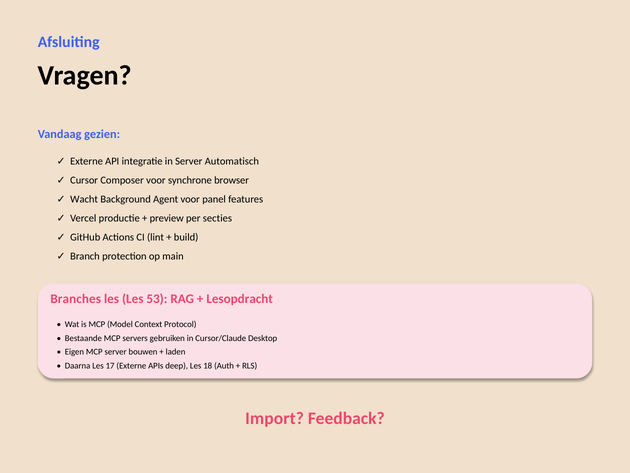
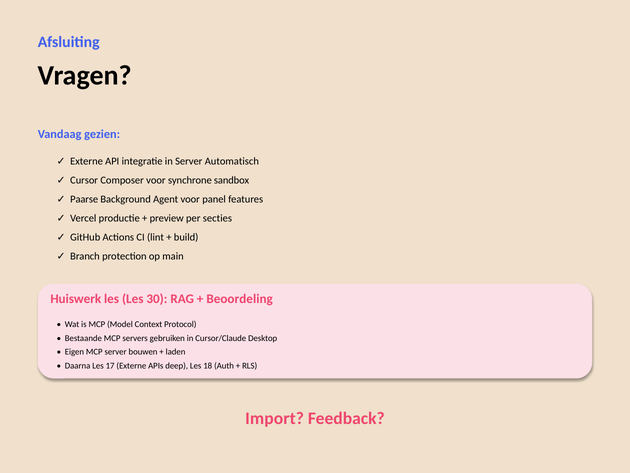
browser: browser -> sandbox
Wacht: Wacht -> Paarse
Branches: Branches -> Huiswerk
53: 53 -> 30
Lesopdracht: Lesopdracht -> Beoordeling
